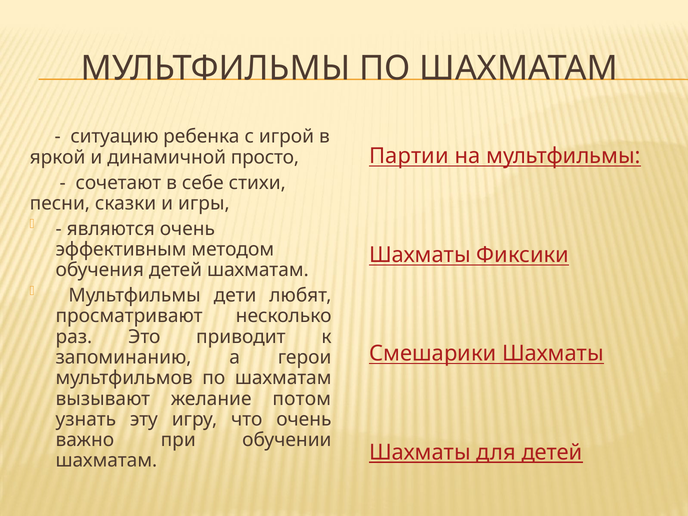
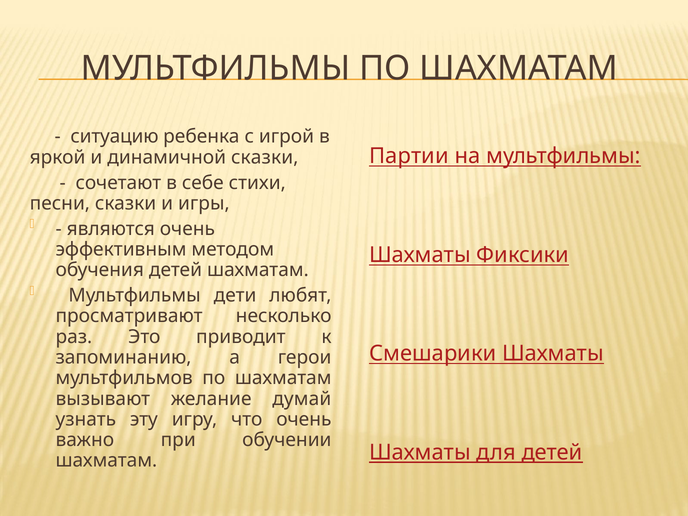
динамичной просто: просто -> сказки
потом: потом -> думай
